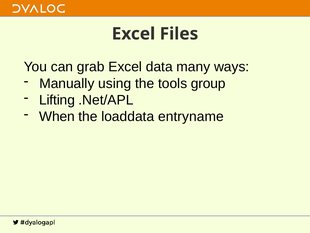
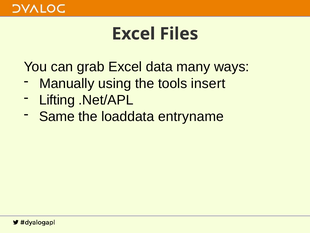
group: group -> insert
When: When -> Same
